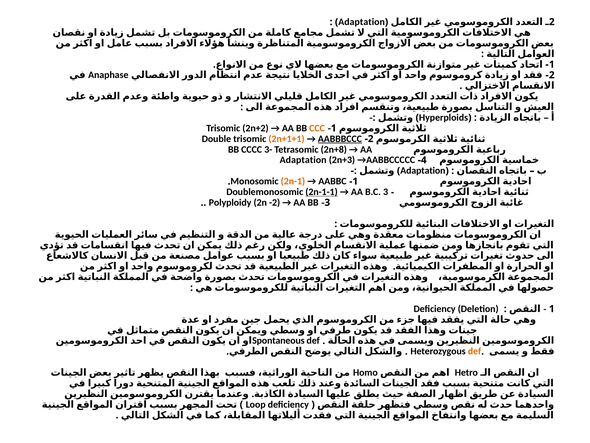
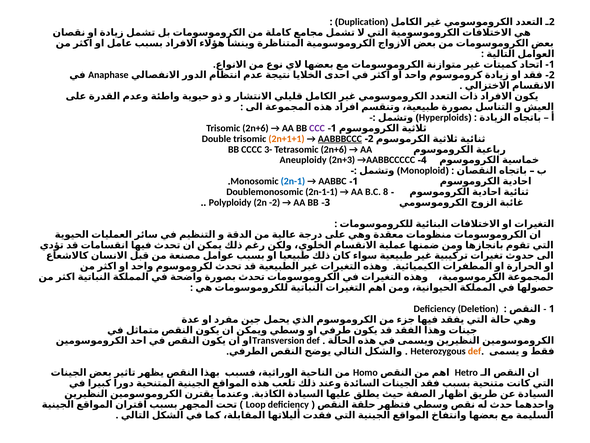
Adaptation at (362, 22): Adaptation -> Duplication
Trisomic 2n+2: 2n+2 -> 2n+6
CCC colour: orange -> purple
Tetrasomic 2n+8: 2n+8 -> 2n+6
Adaptation at (303, 160): Adaptation -> Aneuploidy
Adaptation at (423, 171): Adaptation -> Monoploid
2n-1 colour: orange -> blue
2n-1-1 underline: present -> none
B.C 3: 3 -> 8
Spontaneous: Spontaneous -> Transversion
